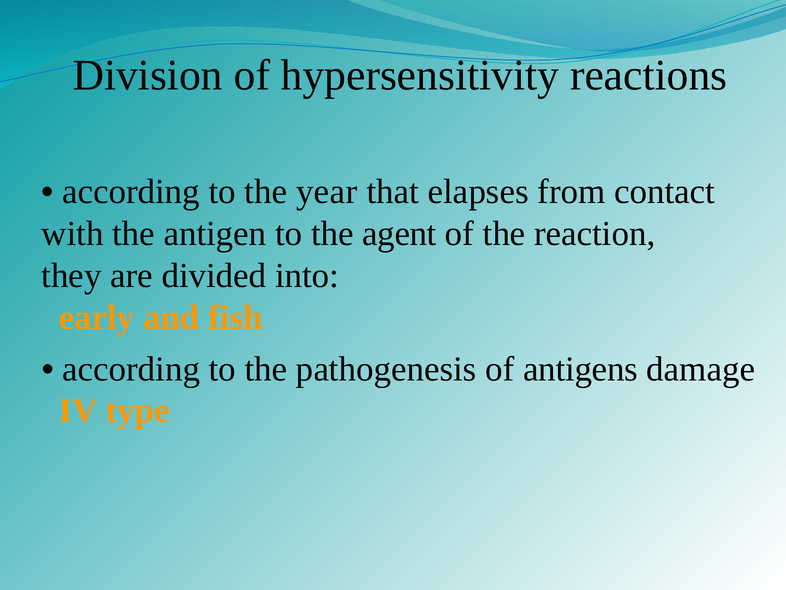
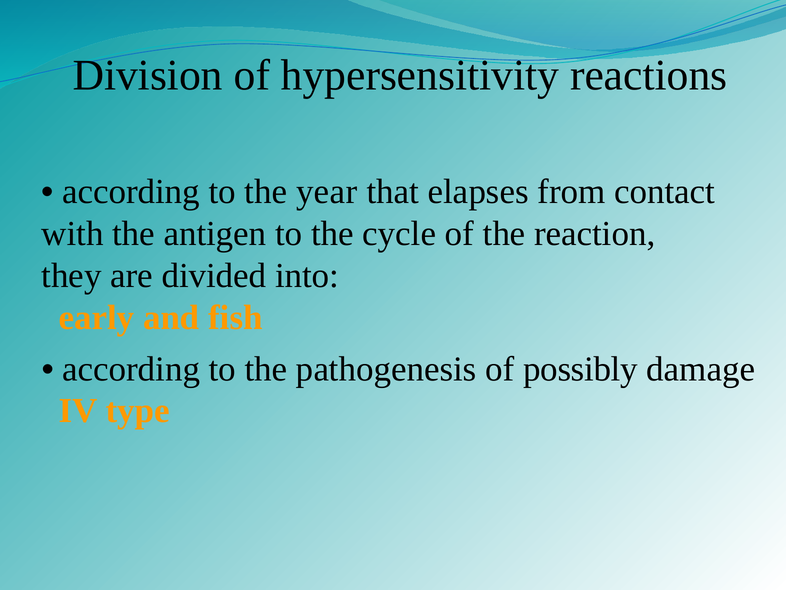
agent: agent -> cycle
antigens: antigens -> possibly
